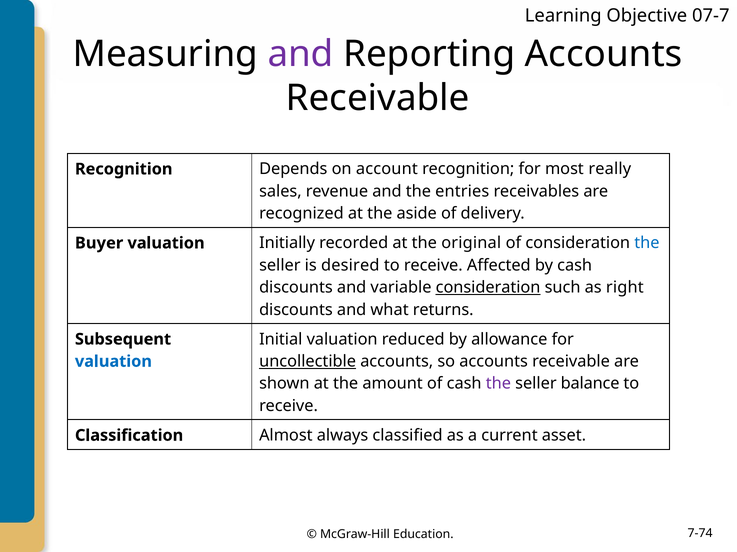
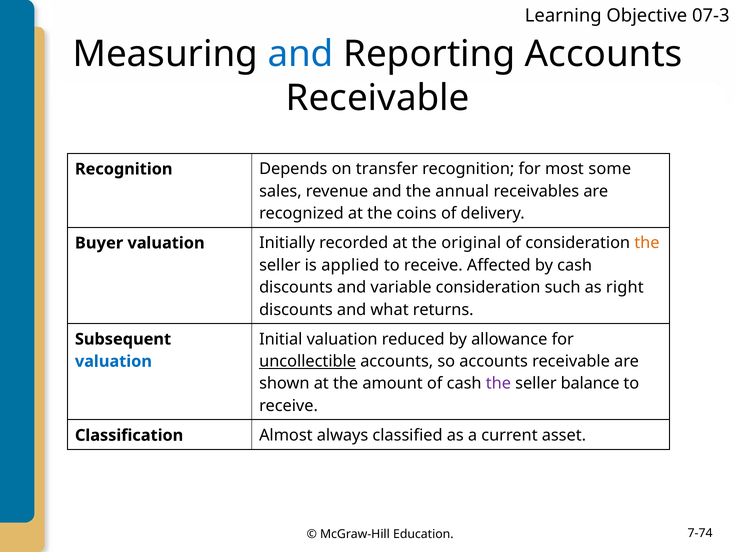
07-7: 07-7 -> 07-3
and at (301, 54) colour: purple -> blue
account: account -> transfer
really: really -> some
entries: entries -> annual
aside: aside -> coins
the at (647, 243) colour: blue -> orange
desired: desired -> applied
consideration at (488, 288) underline: present -> none
